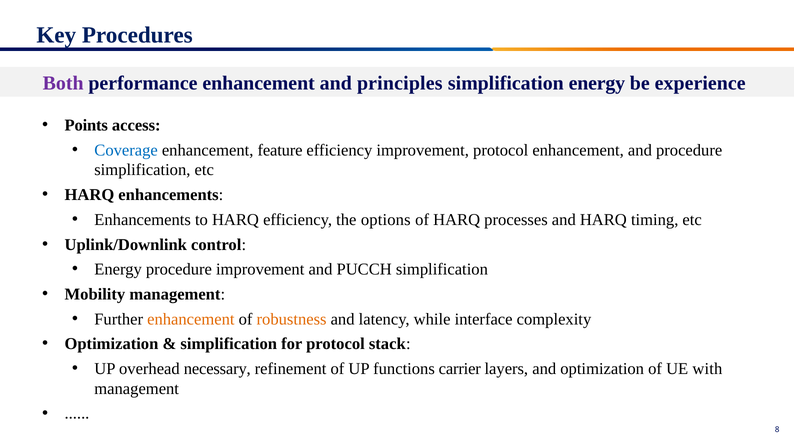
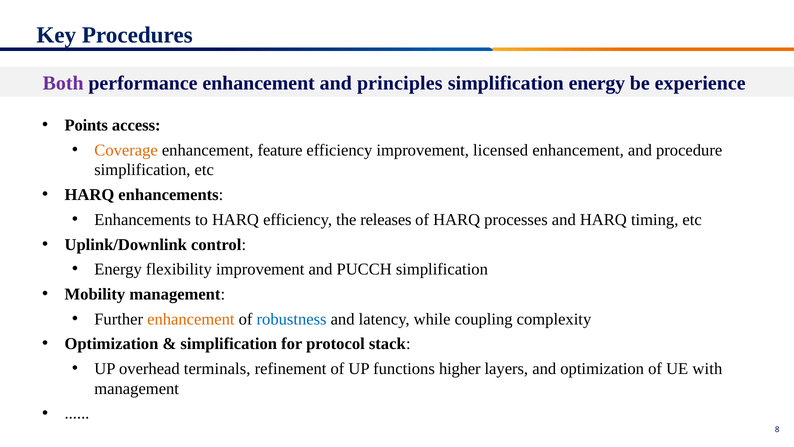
Coverage colour: blue -> orange
improvement protocol: protocol -> licensed
options: options -> releases
Energy procedure: procedure -> flexibility
robustness colour: orange -> blue
interface: interface -> coupling
necessary: necessary -> terminals
carrier: carrier -> higher
